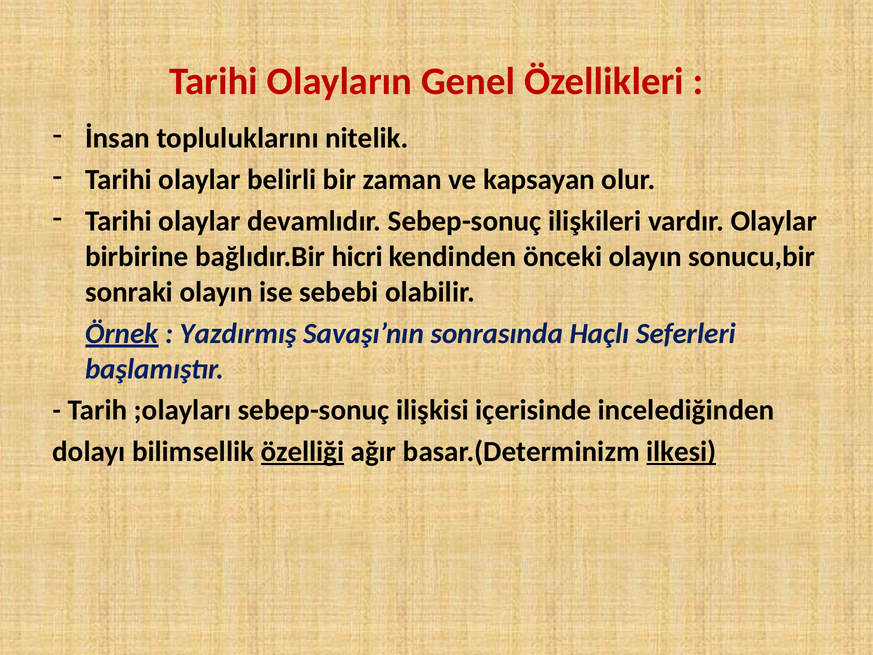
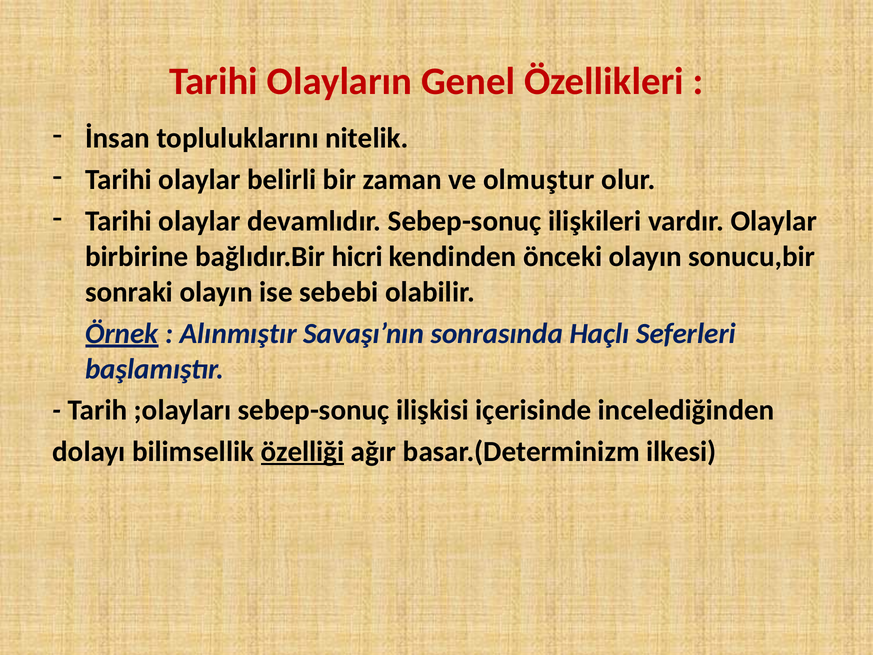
kapsayan: kapsayan -> olmuştur
Yazdırmış: Yazdırmış -> Alınmıştır
ilkesi underline: present -> none
